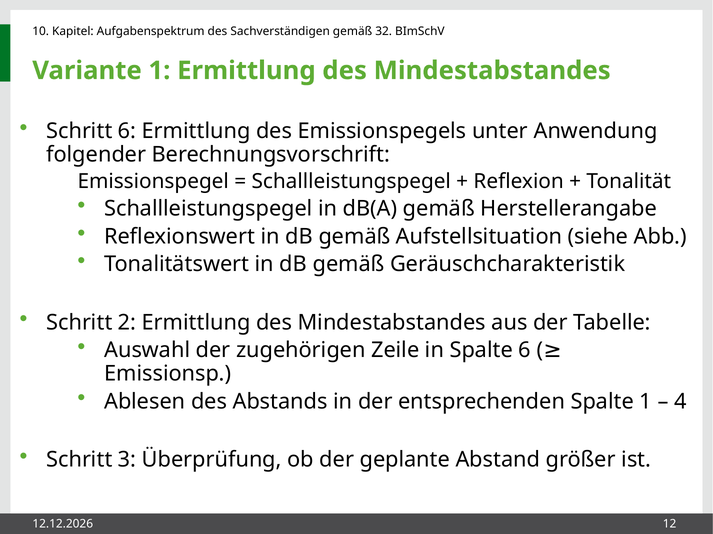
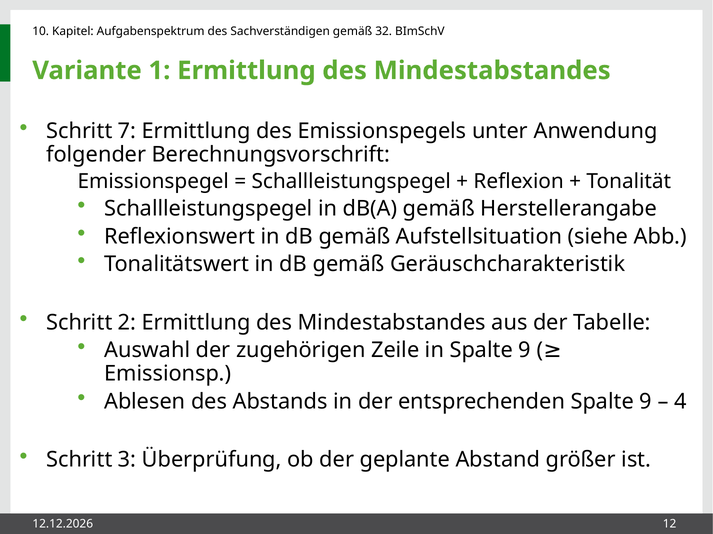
Schritt 6: 6 -> 7
in Spalte 6: 6 -> 9
entsprechenden Spalte 1: 1 -> 9
